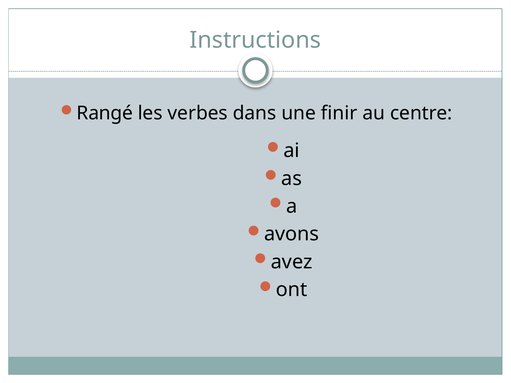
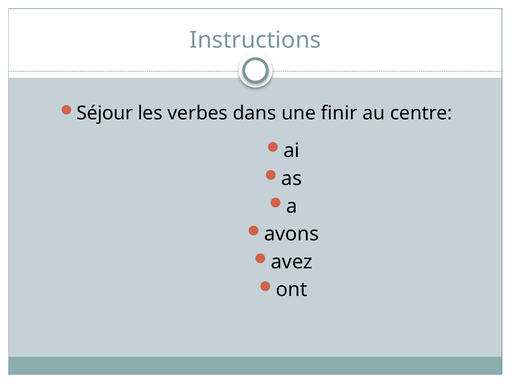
Rangé: Rangé -> Séjour
